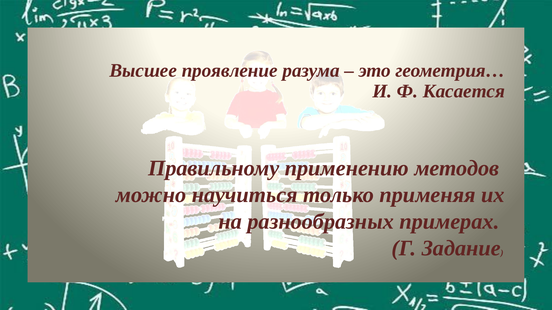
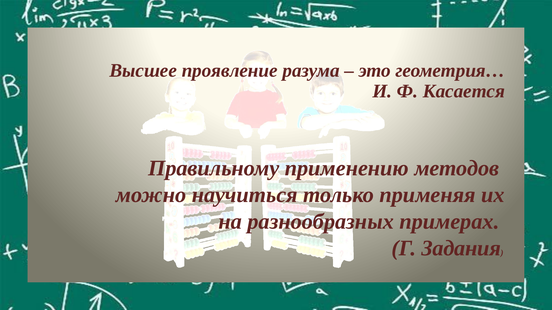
Задание: Задание -> Задания
